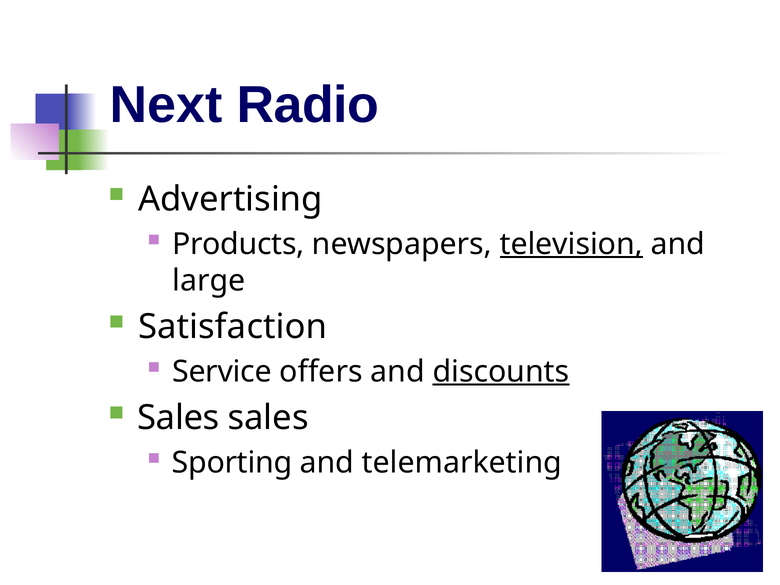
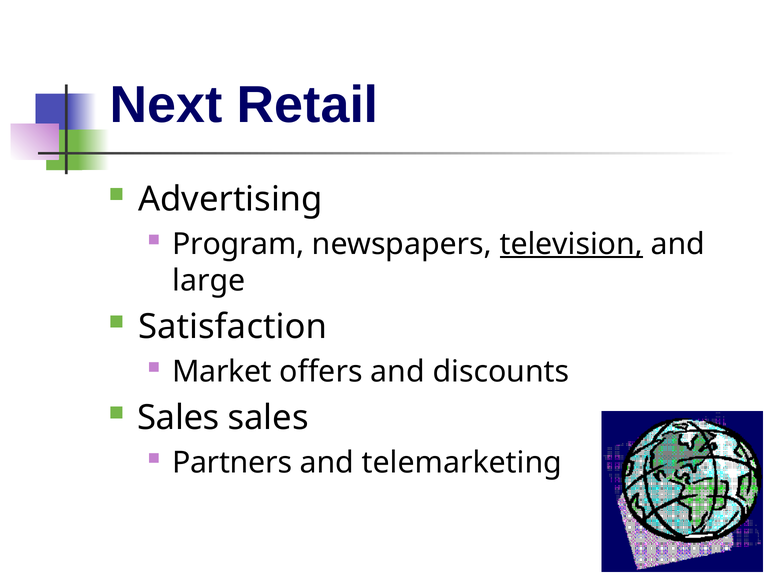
Radio: Radio -> Retail
Products: Products -> Program
Service: Service -> Market
discounts underline: present -> none
Sporting: Sporting -> Partners
